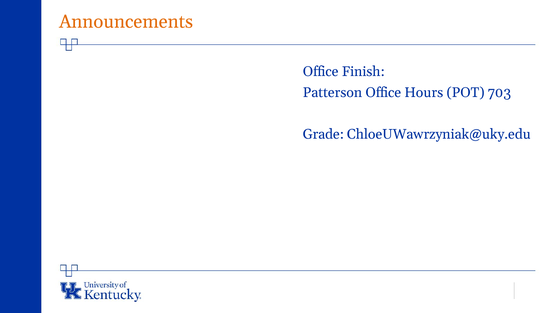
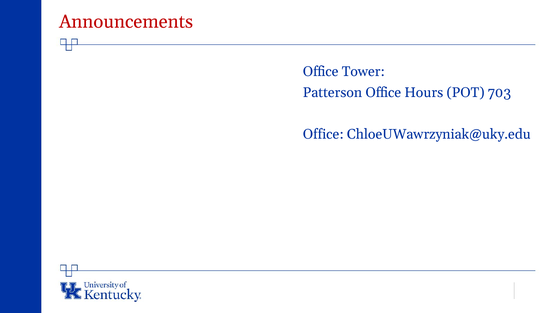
Announcements colour: orange -> red
Finish: Finish -> Tower
Grade at (323, 134): Grade -> Office
